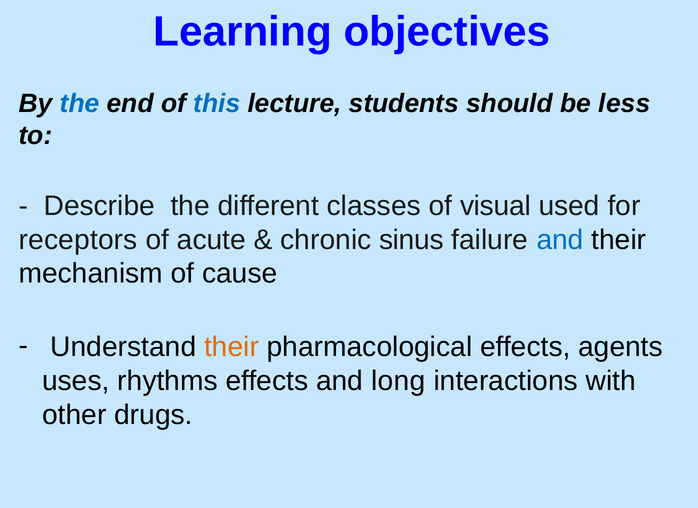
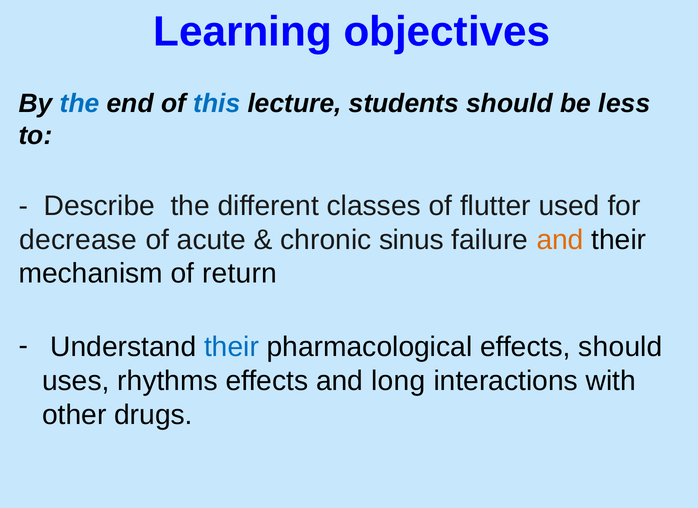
visual: visual -> flutter
receptors: receptors -> decrease
and at (560, 240) colour: blue -> orange
cause: cause -> return
their at (232, 347) colour: orange -> blue
effects agents: agents -> should
